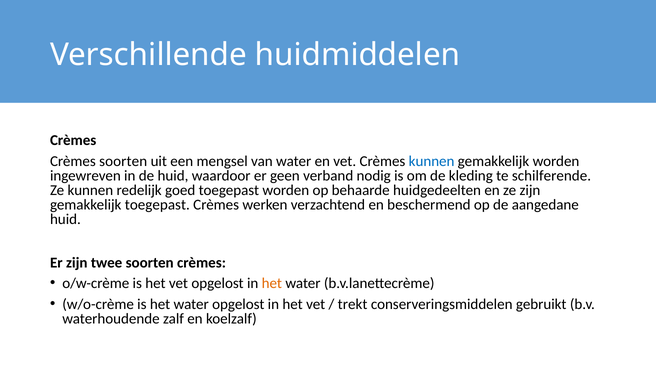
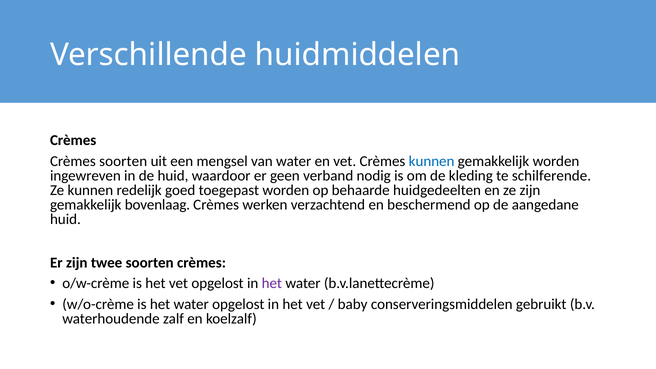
gemakkelijk toegepast: toegepast -> bovenlaag
het at (272, 283) colour: orange -> purple
trekt: trekt -> baby
